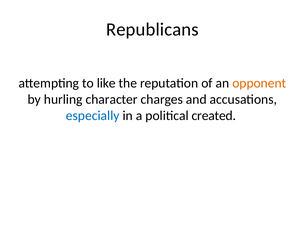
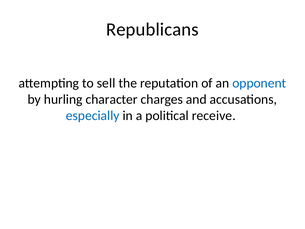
like: like -> sell
opponent colour: orange -> blue
created: created -> receive
